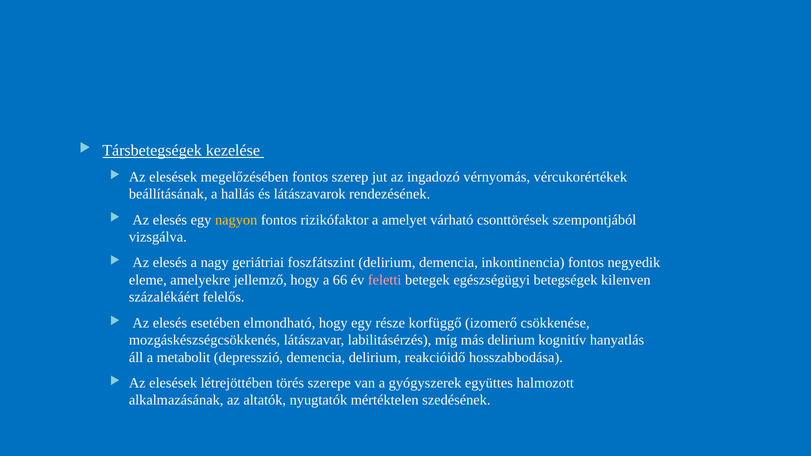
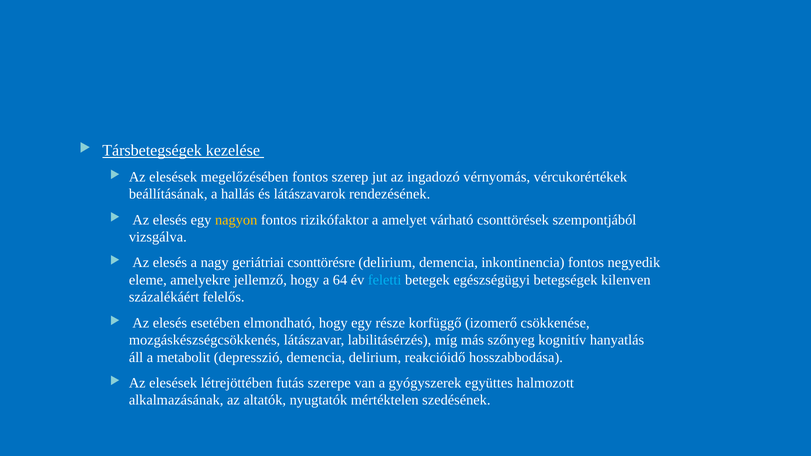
foszfátszint: foszfátszint -> csonttörésre
66: 66 -> 64
feletti colour: pink -> light blue
más delirium: delirium -> szőnyeg
törés: törés -> futás
